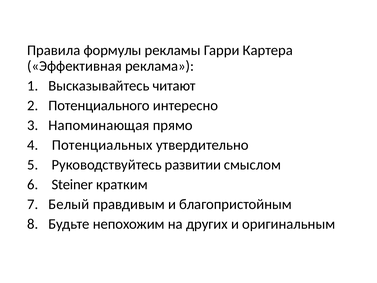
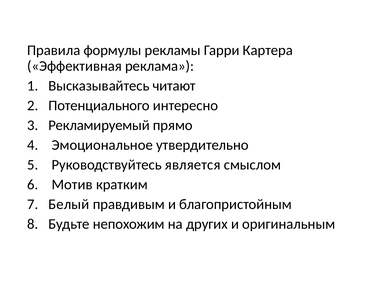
Напоминающая: Напоминающая -> Рекламируемый
Потенциальных: Потенциальных -> Эмоциональное
развитии: развитии -> является
Steiner: Steiner -> Мотив
